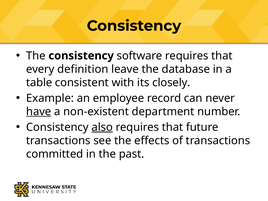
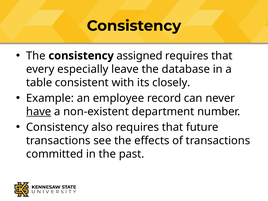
software: software -> assigned
definition: definition -> especially
also underline: present -> none
